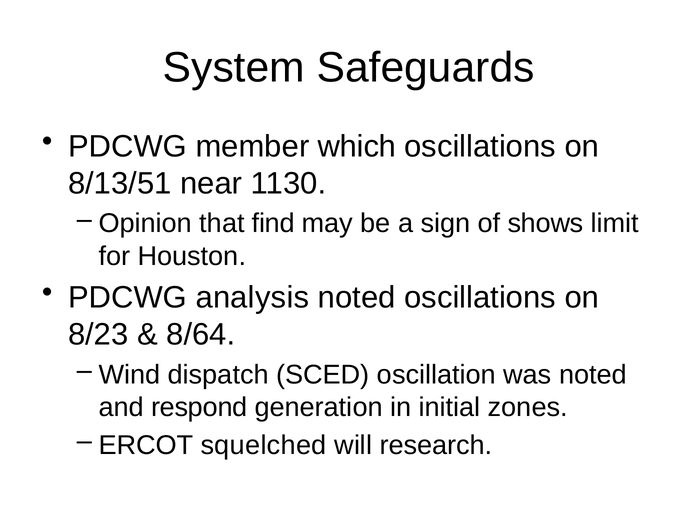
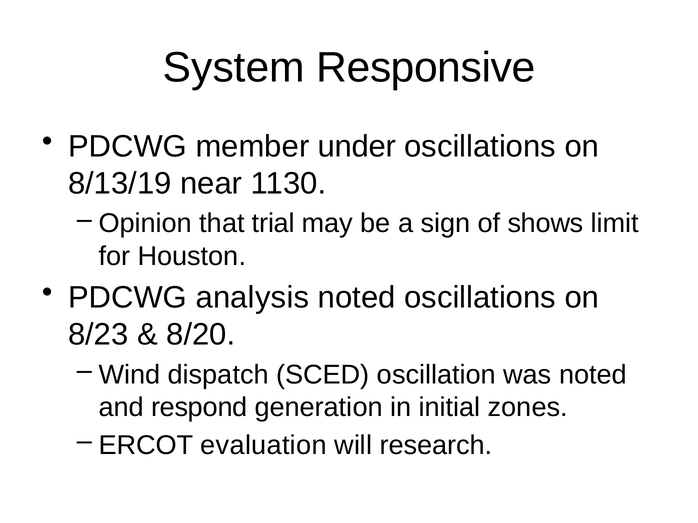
Safeguards: Safeguards -> Responsive
which: which -> under
8/13/51: 8/13/51 -> 8/13/19
find: find -> trial
8/64: 8/64 -> 8/20
squelched: squelched -> evaluation
